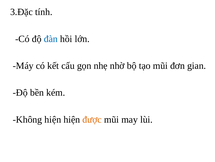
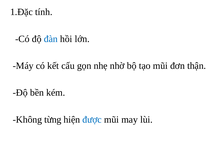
3.Đặc: 3.Đặc -> 1.Đặc
gian: gian -> thận
Không hiện: hiện -> từng
được colour: orange -> blue
